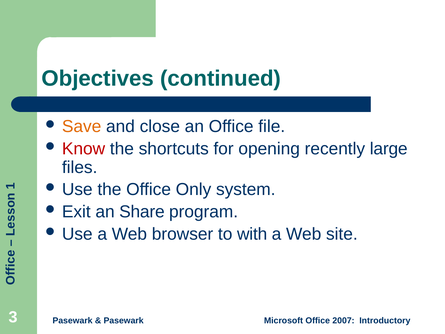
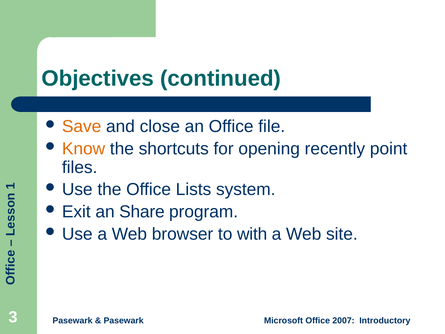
Know colour: red -> orange
large: large -> point
Only: Only -> Lists
